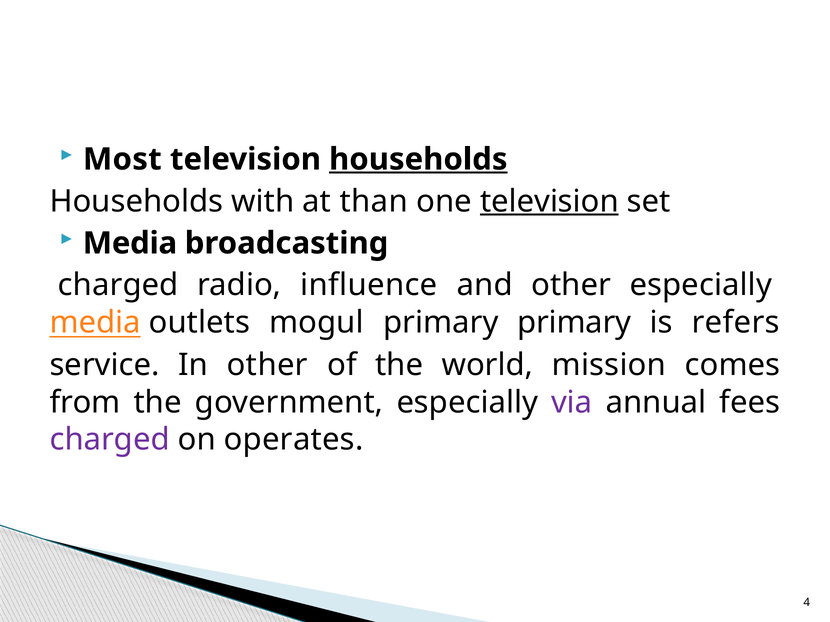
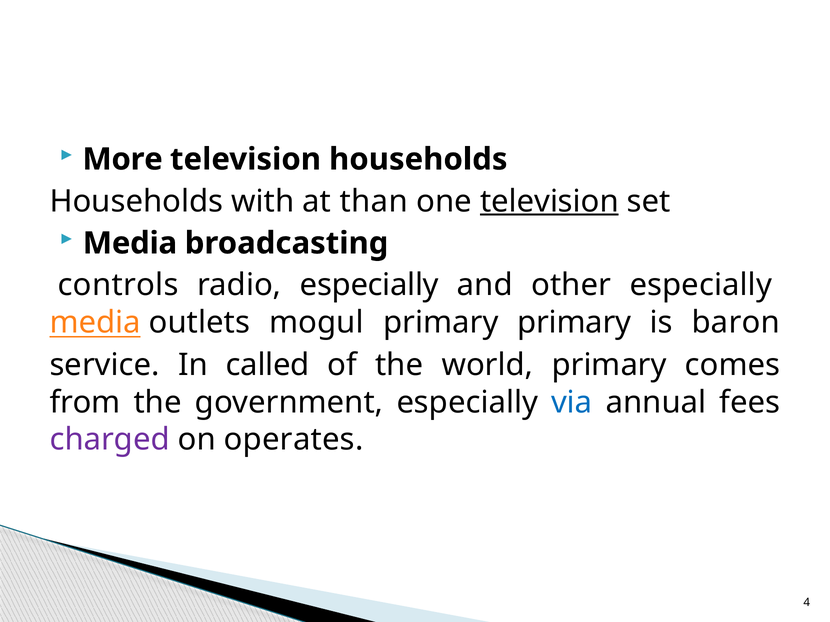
Most: Most -> More
households at (418, 159) underline: present -> none
charged at (118, 285): charged -> controls
radio influence: influence -> especially
refers: refers -> baron
In other: other -> called
world mission: mission -> primary
via colour: purple -> blue
